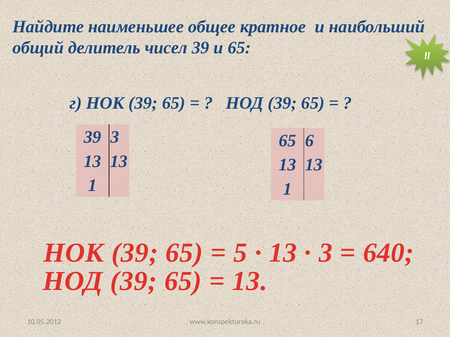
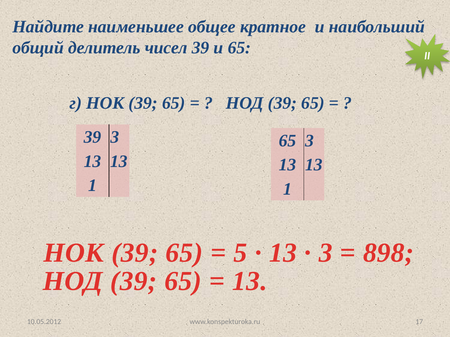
65 6: 6 -> 3
640: 640 -> 898
